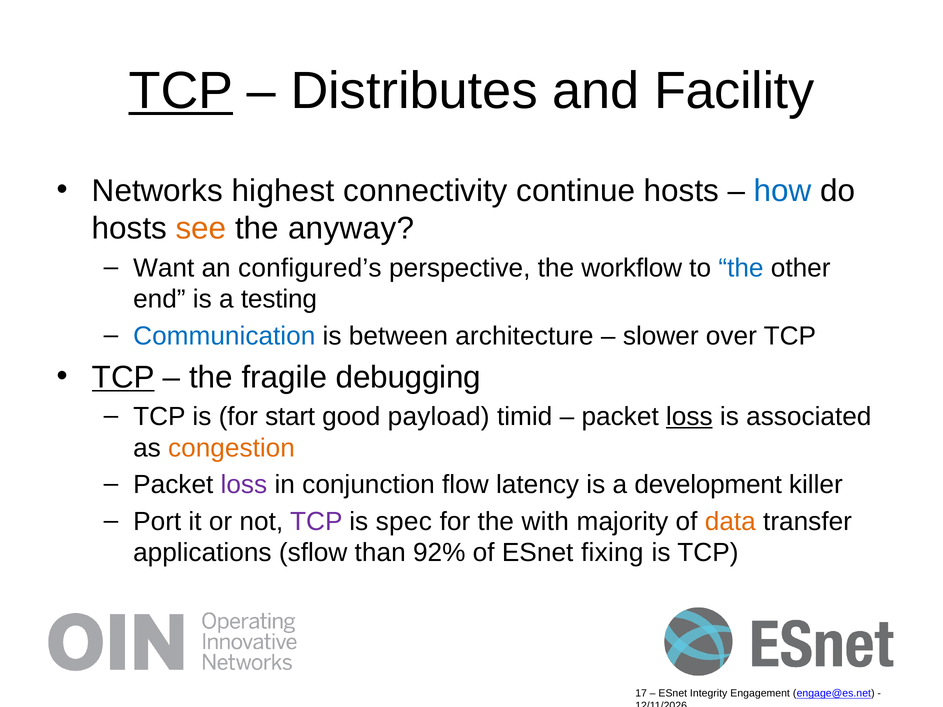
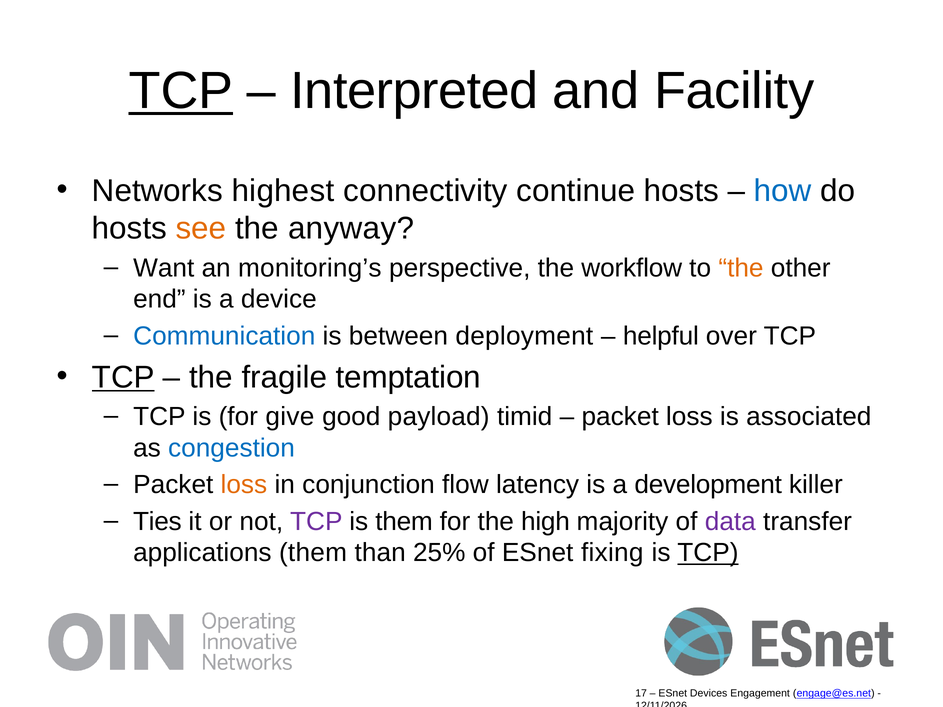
Distributes: Distributes -> Interpreted
configured’s: configured’s -> monitoring’s
the at (741, 268) colour: blue -> orange
testing: testing -> device
architecture: architecture -> deployment
slower: slower -> helpful
debugging: debugging -> temptation
start: start -> give
loss at (689, 417) underline: present -> none
congestion colour: orange -> blue
loss at (244, 485) colour: purple -> orange
Port: Port -> Ties
is spec: spec -> them
with: with -> high
data colour: orange -> purple
applications sflow: sflow -> them
92%: 92% -> 25%
TCP at (708, 553) underline: none -> present
Integrity: Integrity -> Devices
